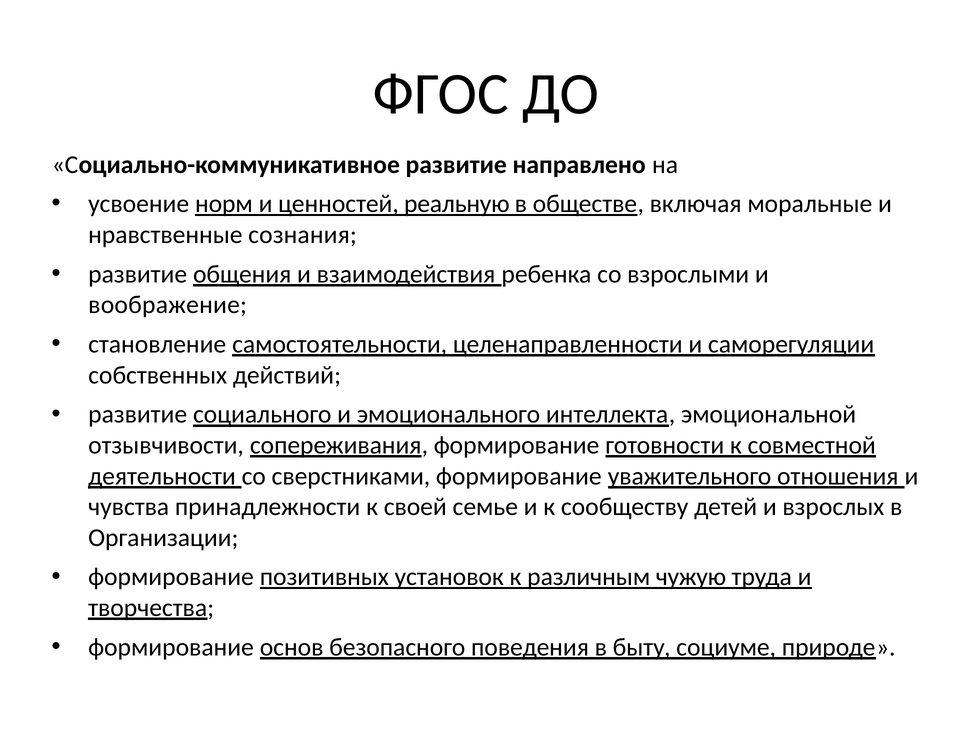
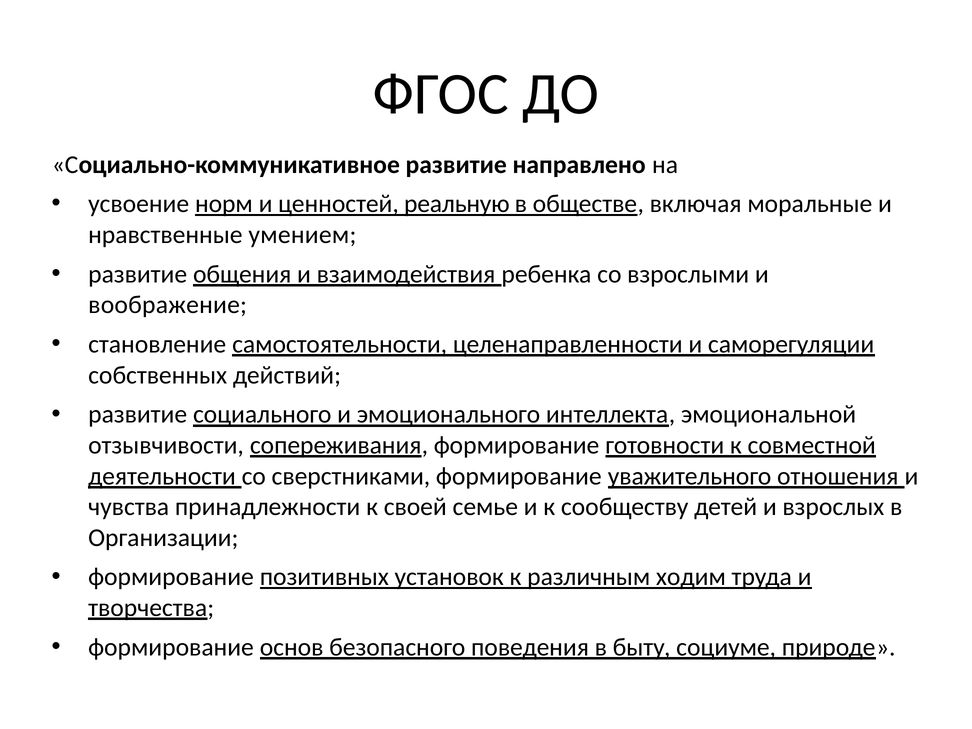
сознания: сознания -> умением
чужую: чужую -> ходим
